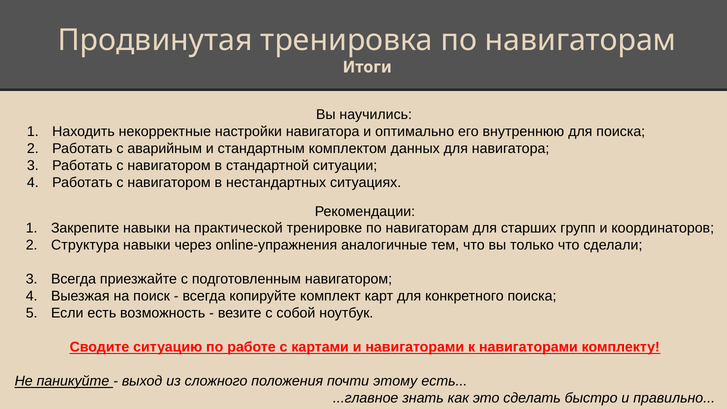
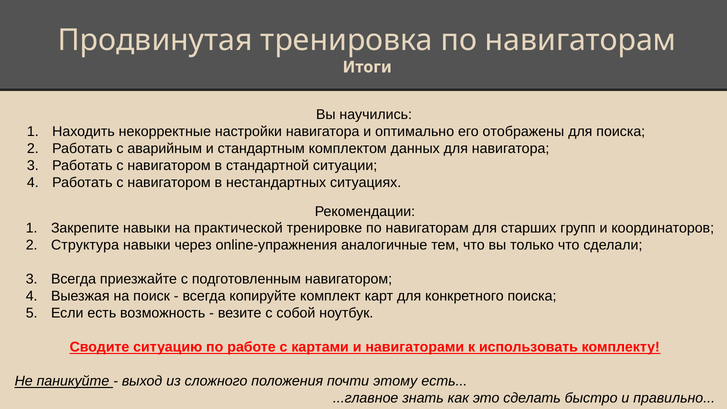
внутреннюю: внутреннюю -> отображены
к навигаторами: навигаторами -> использовать
